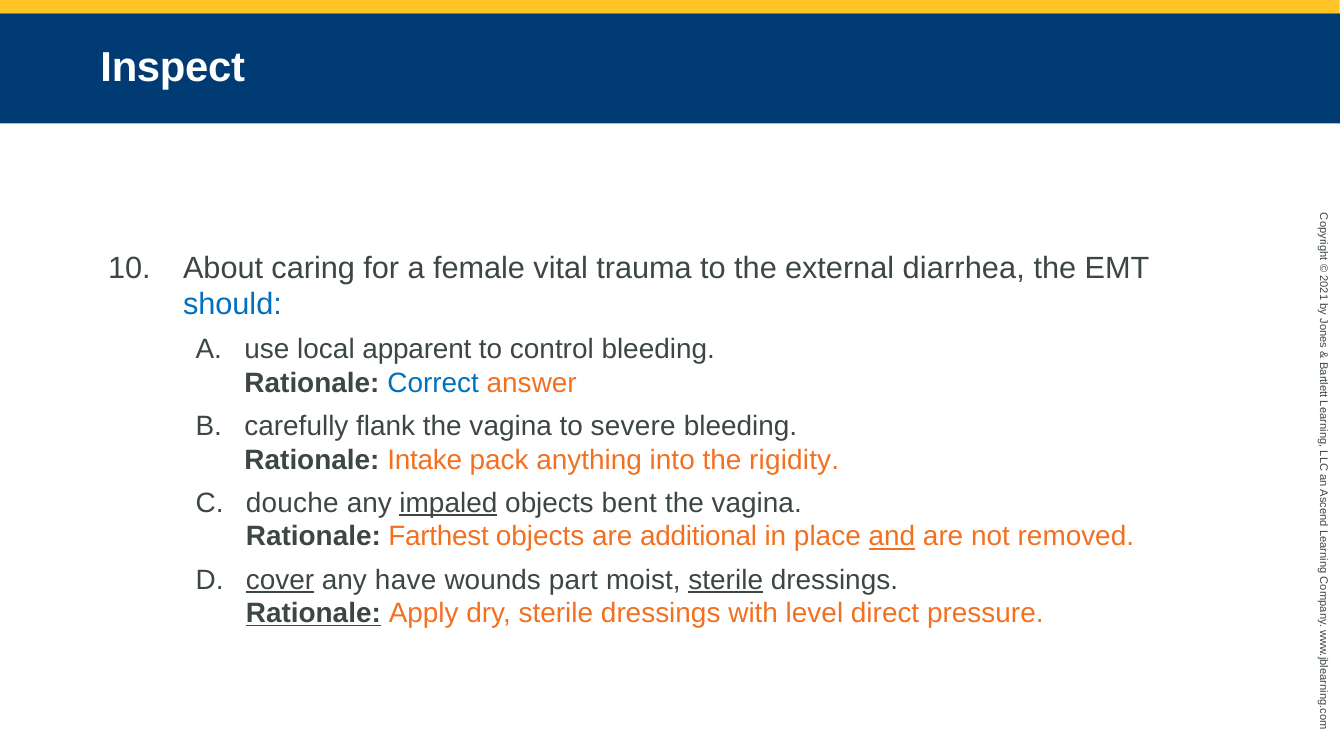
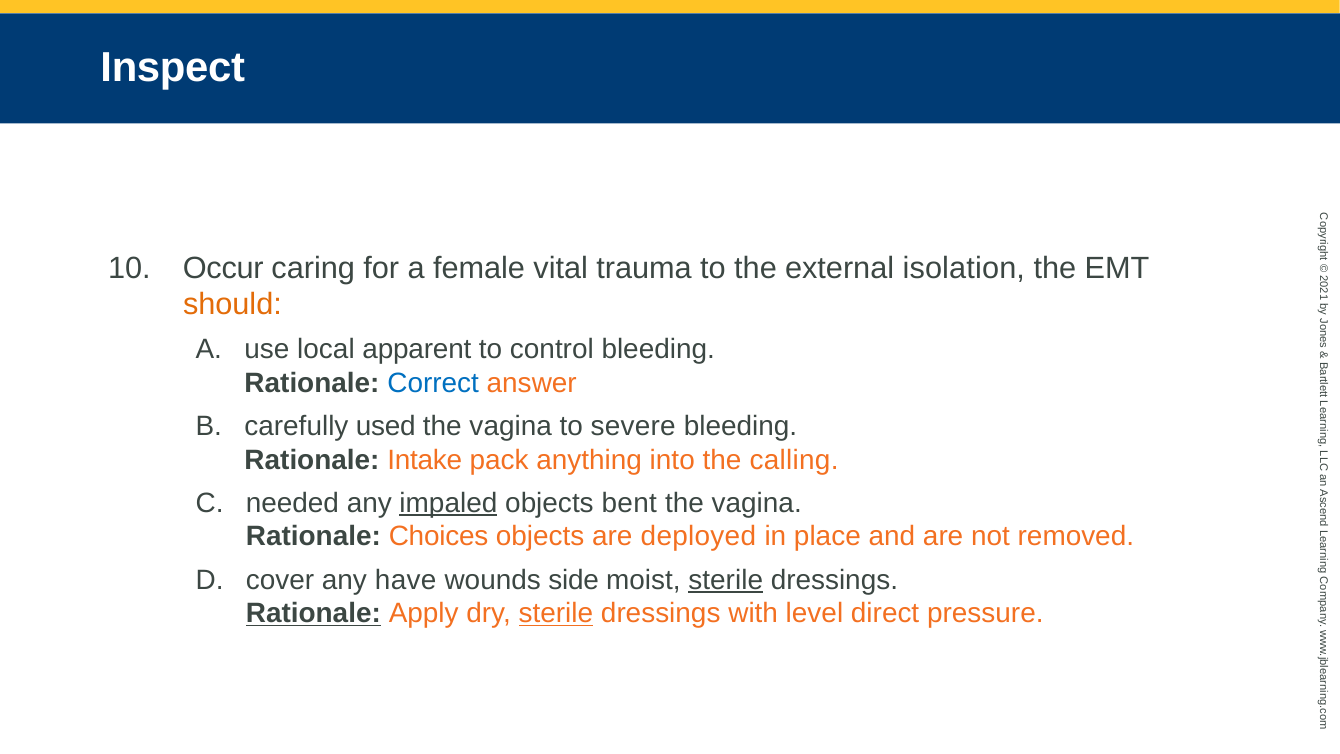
About: About -> Occur
diarrhea: diarrhea -> isolation
should colour: blue -> orange
flank: flank -> used
rigidity: rigidity -> calling
douche: douche -> needed
Farthest: Farthest -> Choices
additional: additional -> deployed
and underline: present -> none
cover underline: present -> none
part: part -> side
sterile at (556, 613) underline: none -> present
